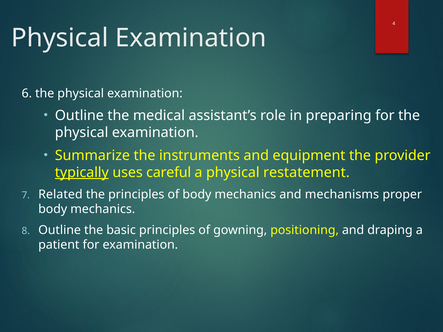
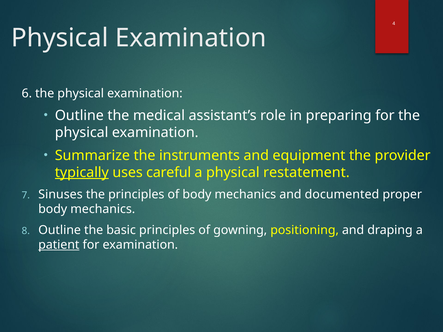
Related: Related -> Sinuses
mechanisms: mechanisms -> documented
patient underline: none -> present
